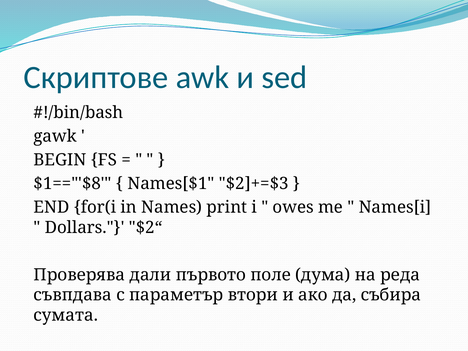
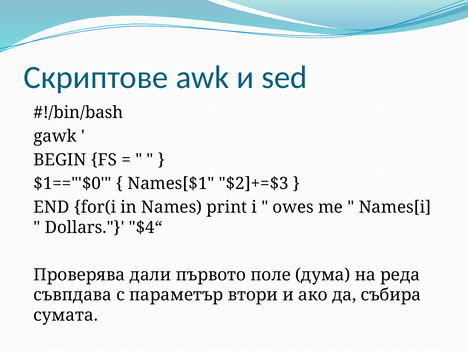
$1=="'$8: $1=="'$8 -> $1=="'$0
$2“: $2“ -> $4“
